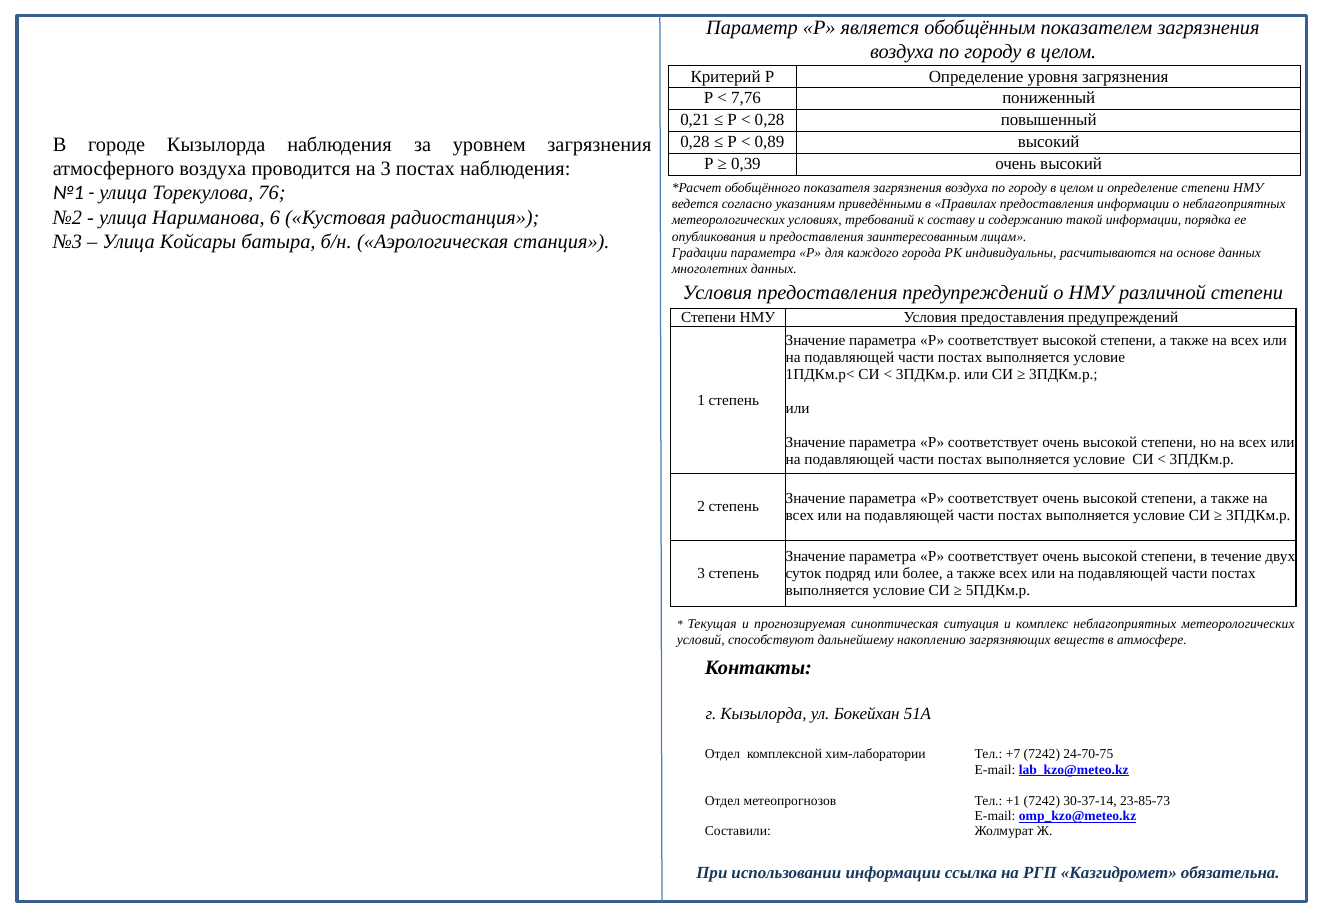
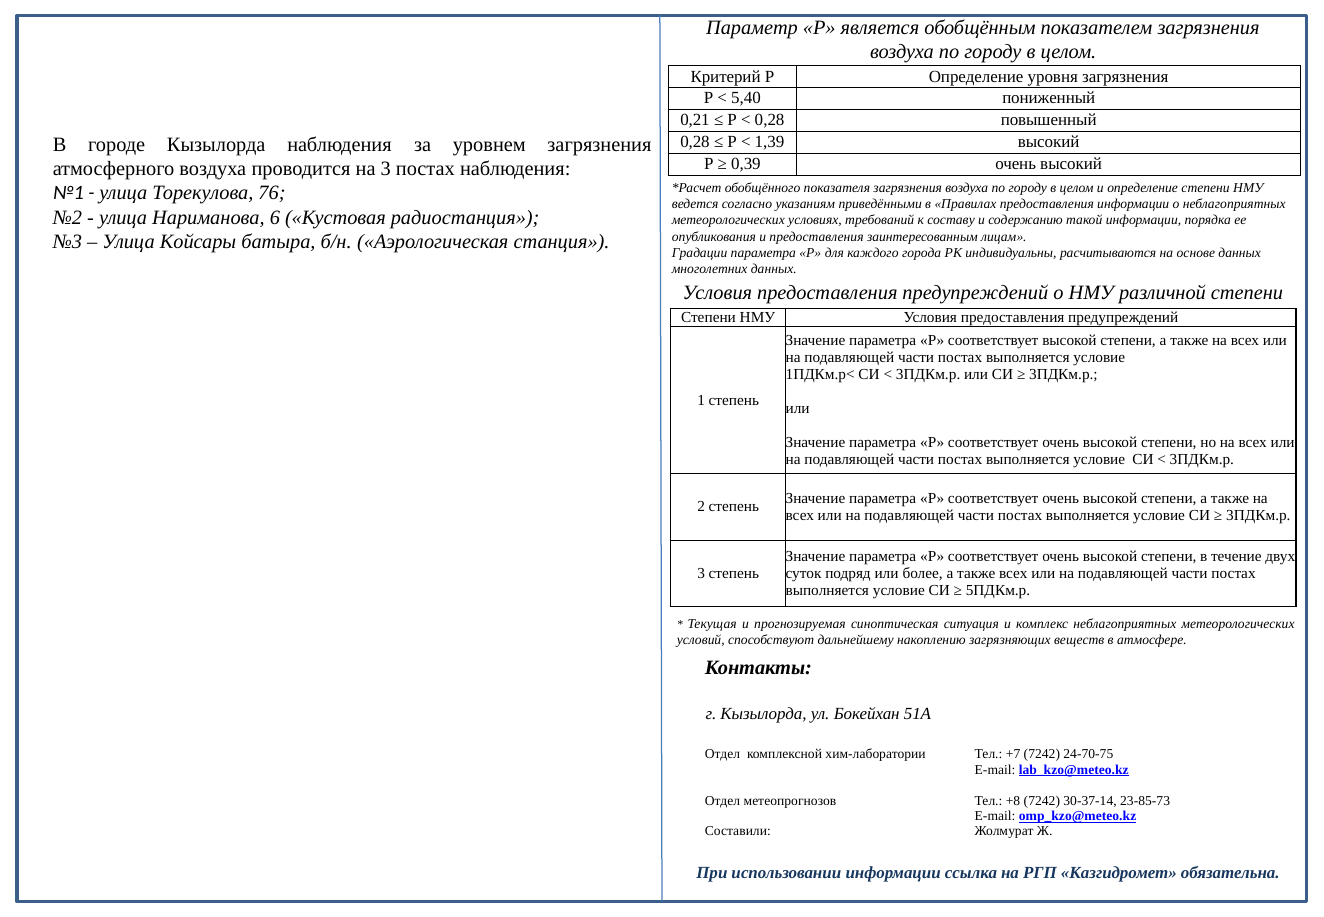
7,76: 7,76 -> 5,40
0,89: 0,89 -> 1,39
+1: +1 -> +8
